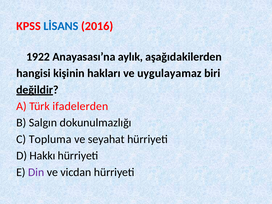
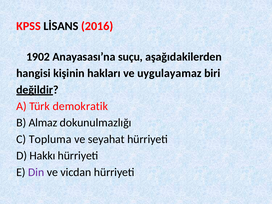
LİSANS colour: blue -> black
1922: 1922 -> 1902
aylık: aylık -> suçu
ifadelerden: ifadelerden -> demokratik
Salgın: Salgın -> Almaz
